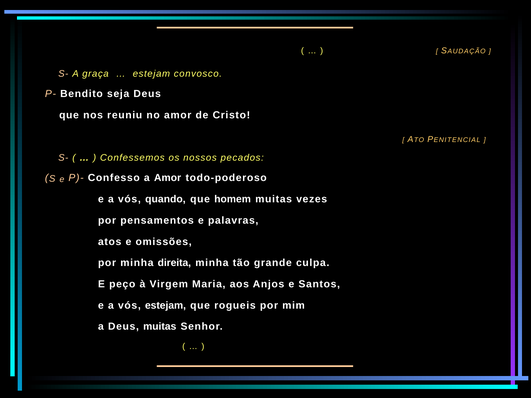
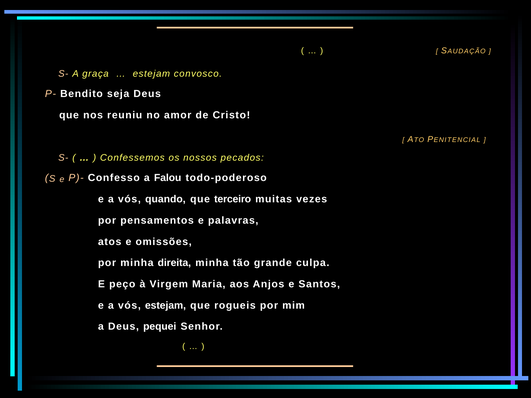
a Amor: Amor -> Falou
homem: homem -> terceiro
Deus muitas: muitas -> pequei
